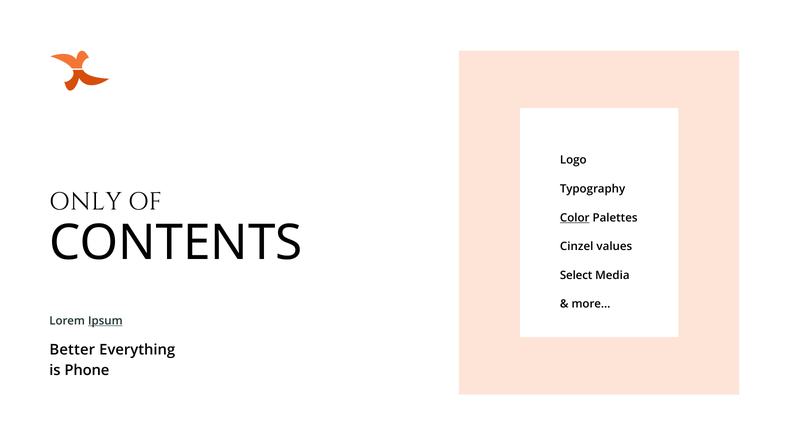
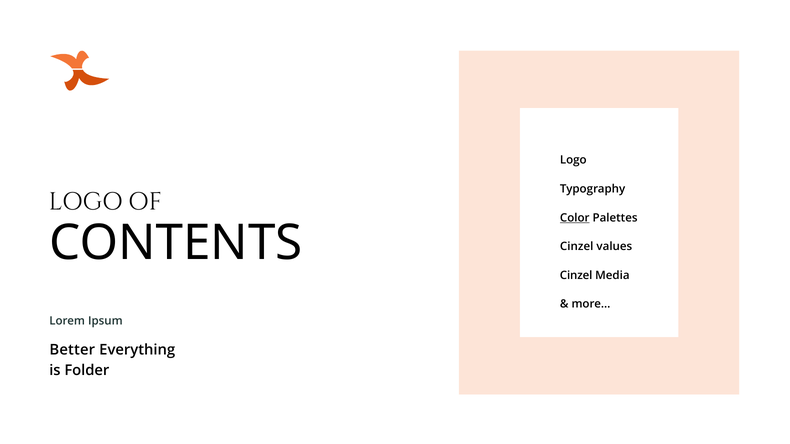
ONLY at (86, 202): ONLY -> LOGO
Select at (576, 276): Select -> Cinzel
Ipsum underline: present -> none
Phone: Phone -> Folder
